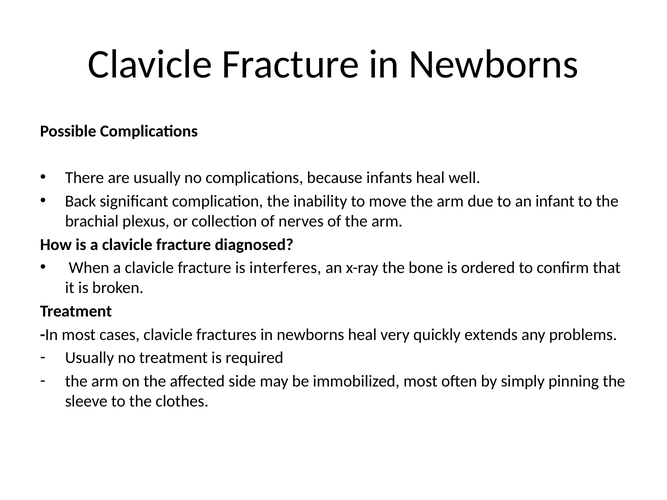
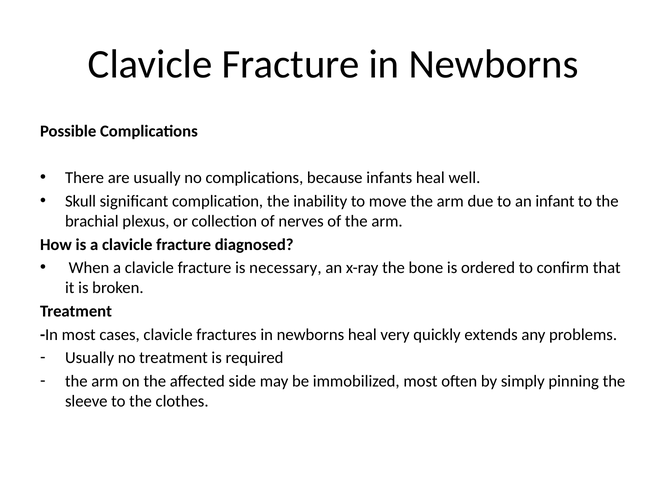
Back: Back -> Skull
interferes: interferes -> necessary
